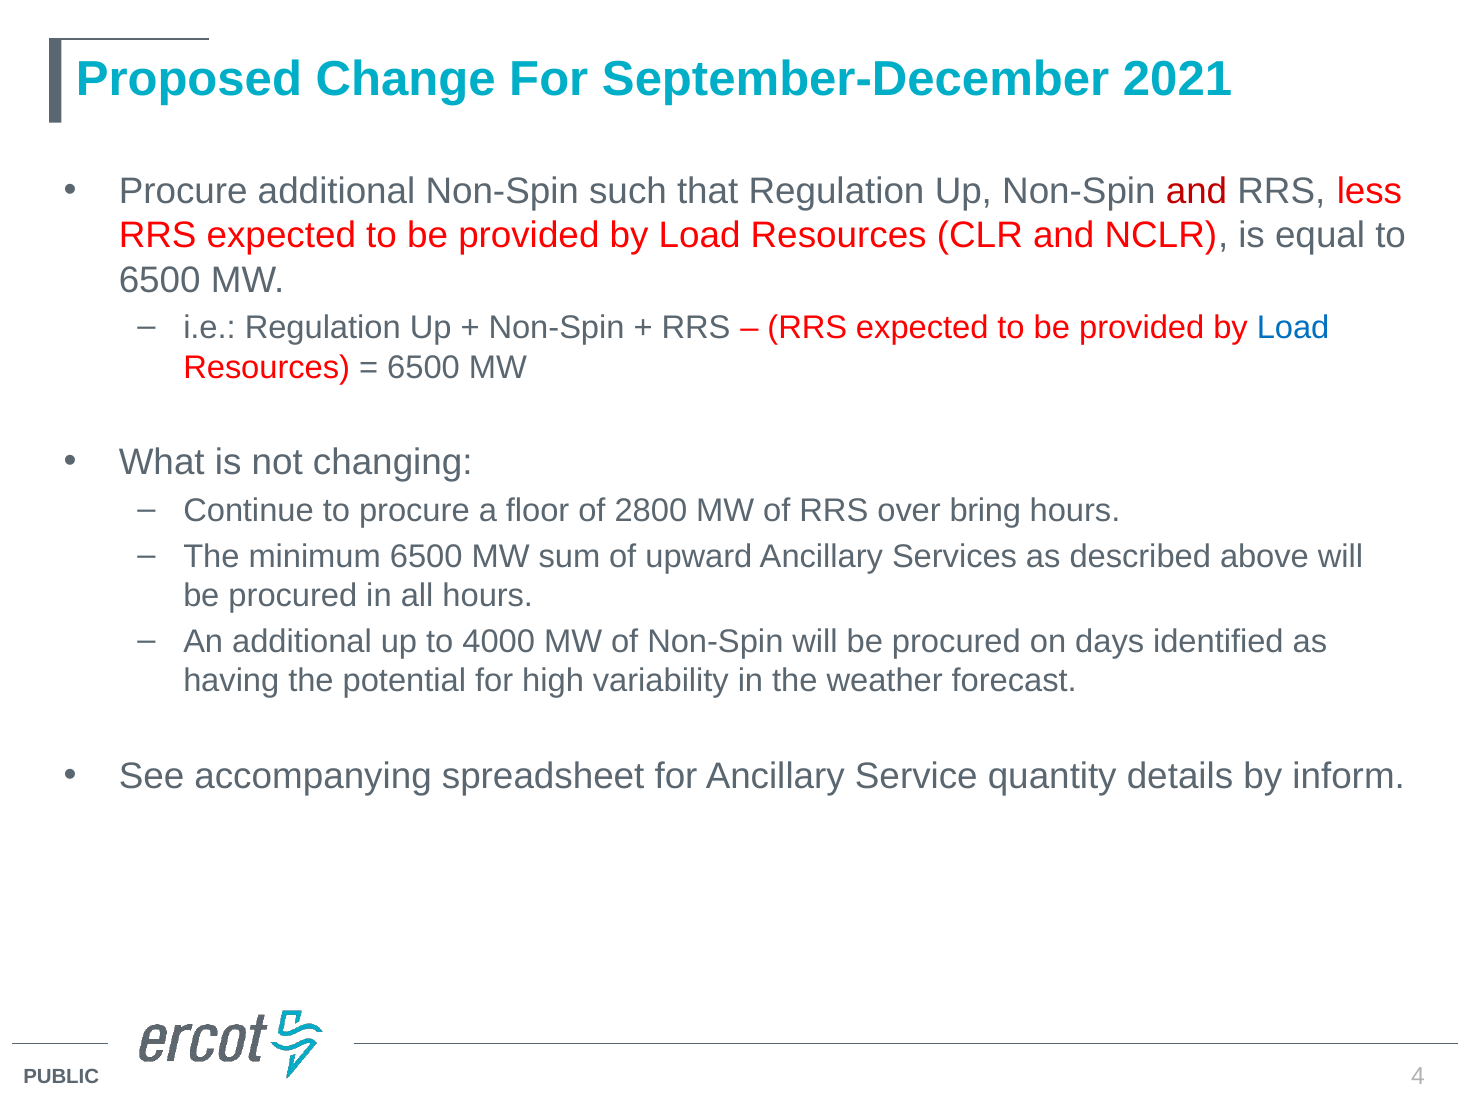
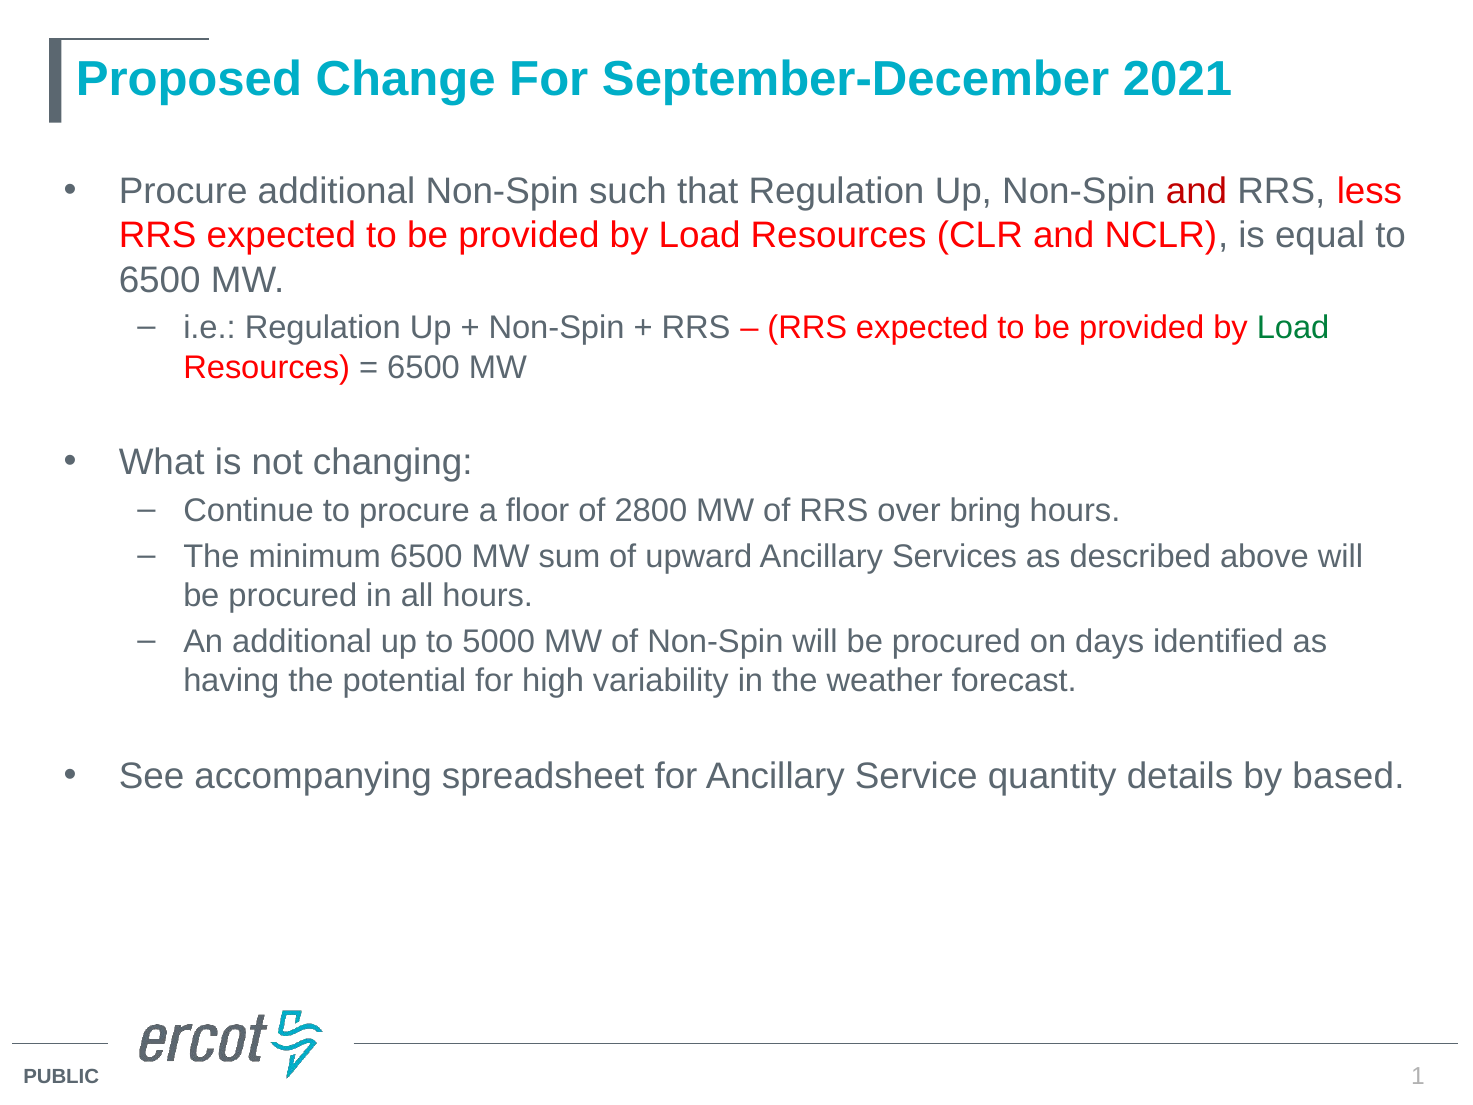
Load at (1293, 328) colour: blue -> green
4000: 4000 -> 5000
inform: inform -> based
4: 4 -> 1
